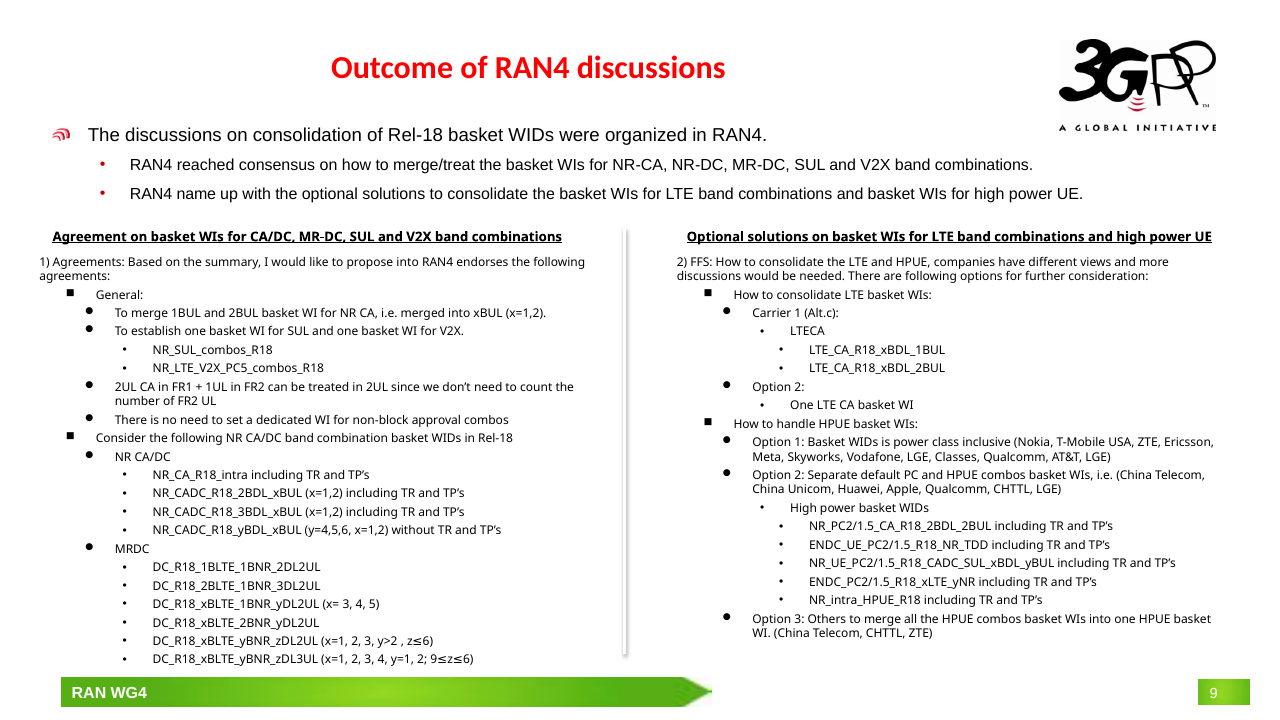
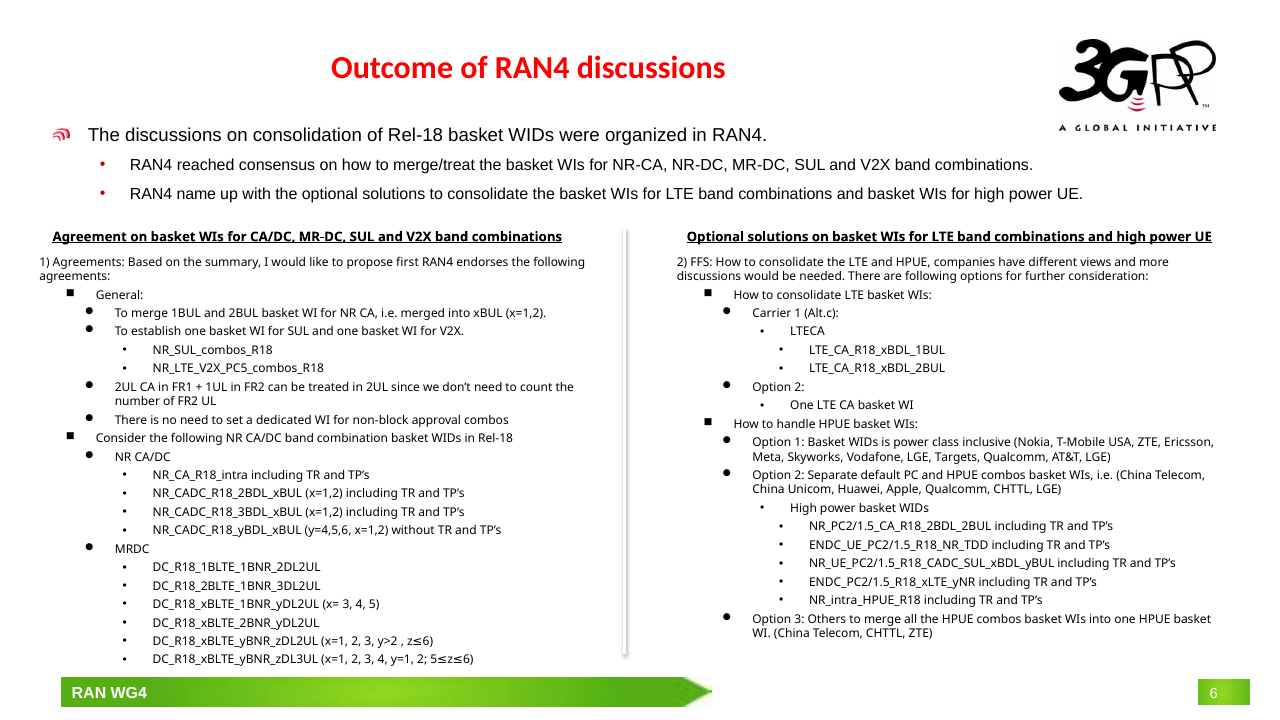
propose into: into -> first
Classes: Classes -> Targets
2 9: 9 -> 5
9 at (1214, 693): 9 -> 6
